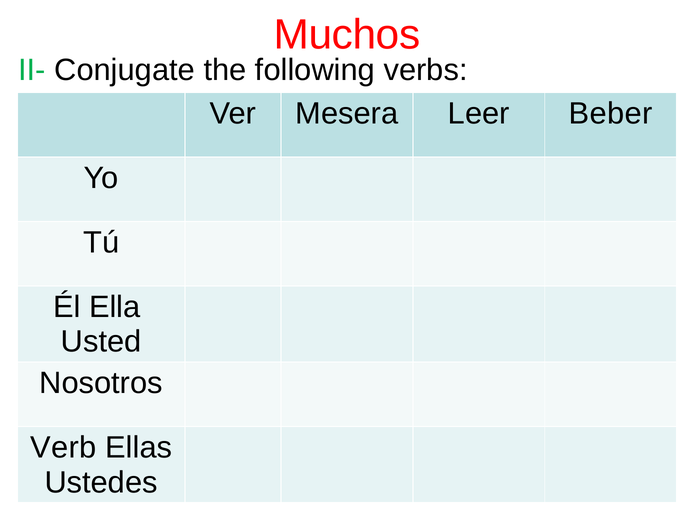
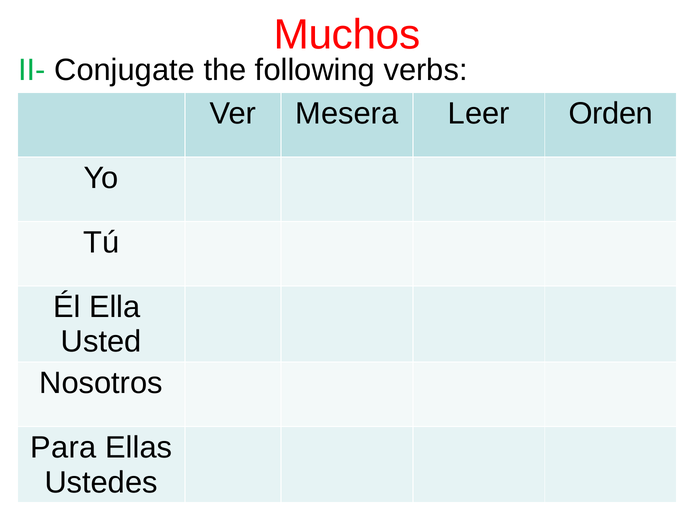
Beber: Beber -> Orden
Verb: Verb -> Para
